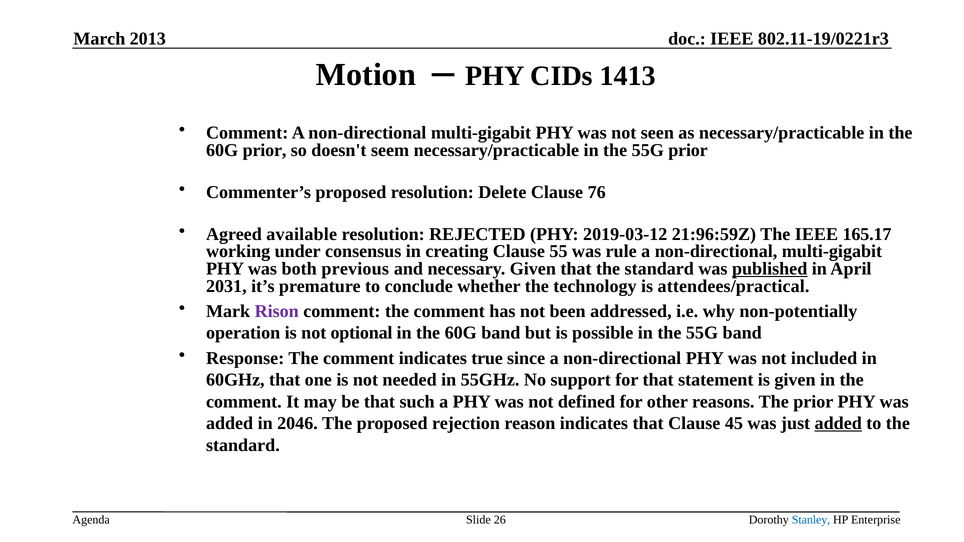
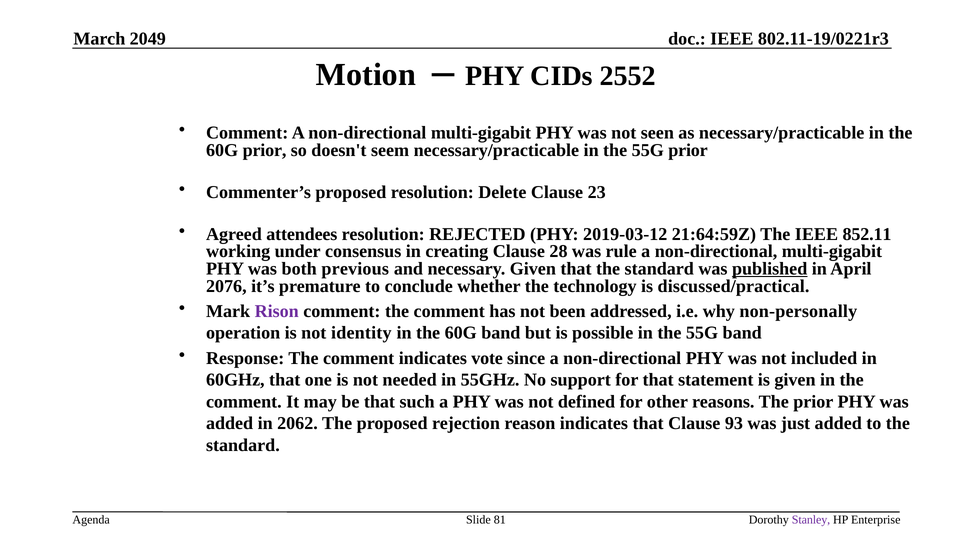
2013: 2013 -> 2049
1413: 1413 -> 2552
76: 76 -> 23
available: available -> attendees
21:96:59Z: 21:96:59Z -> 21:64:59Z
165.17: 165.17 -> 852.11
55: 55 -> 28
2031: 2031 -> 2076
attendees/practical: attendees/practical -> discussed/practical
non-potentially: non-potentially -> non-personally
optional: optional -> identity
true: true -> vote
2046: 2046 -> 2062
45: 45 -> 93
added at (838, 424) underline: present -> none
26: 26 -> 81
Stanley colour: blue -> purple
